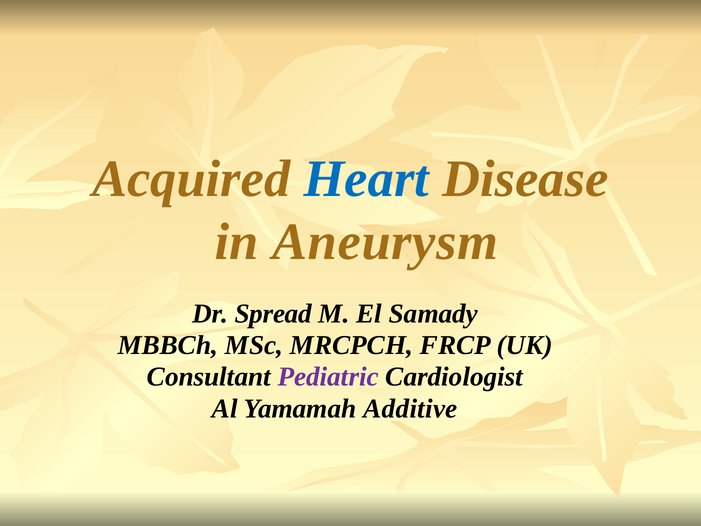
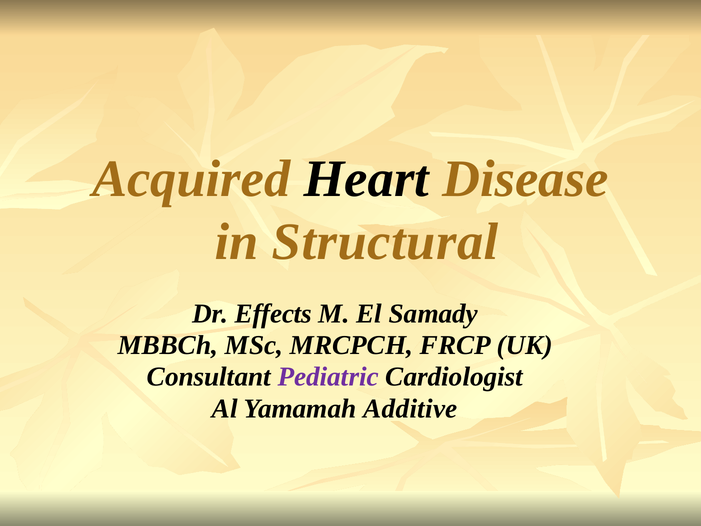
Heart colour: blue -> black
Aneurysm: Aneurysm -> Structural
Spread: Spread -> Effects
